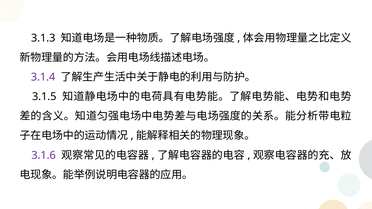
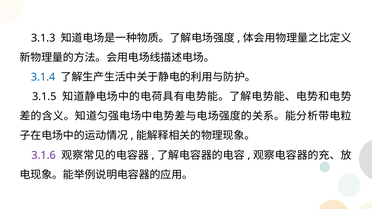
3.1.4 colour: purple -> blue
